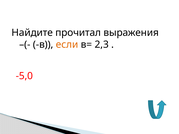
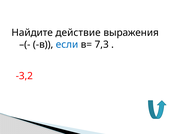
прочитал: прочитал -> действие
если colour: orange -> blue
2,3: 2,3 -> 7,3
-5,0: -5,0 -> -3,2
